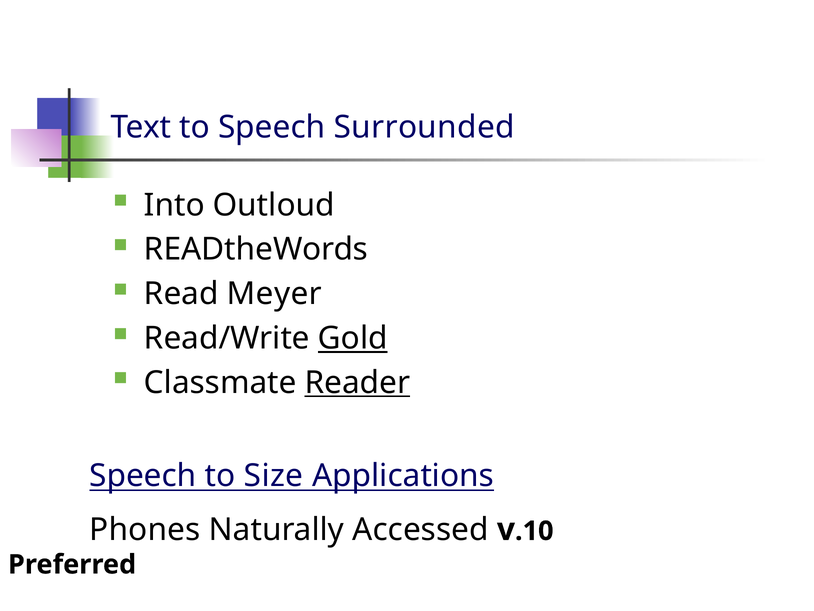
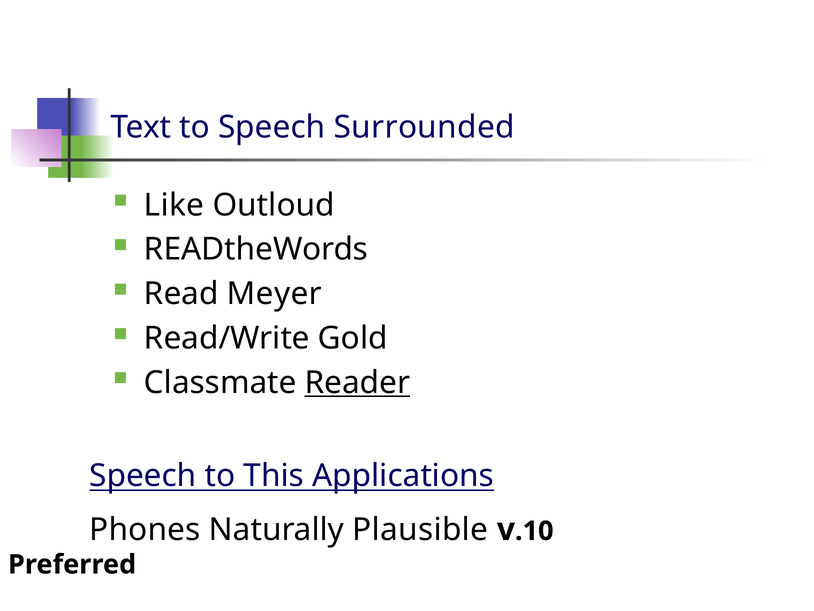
Into: Into -> Like
Gold underline: present -> none
Size: Size -> This
Accessed: Accessed -> Plausible
